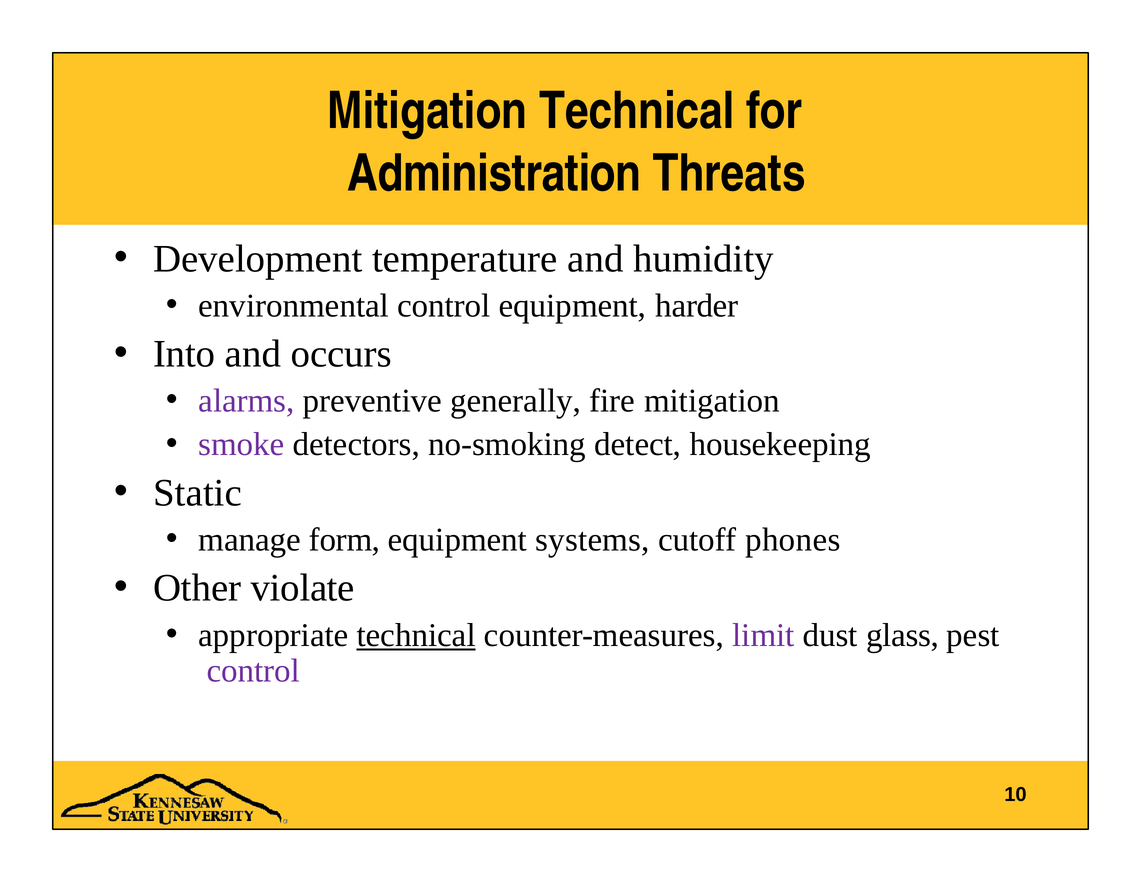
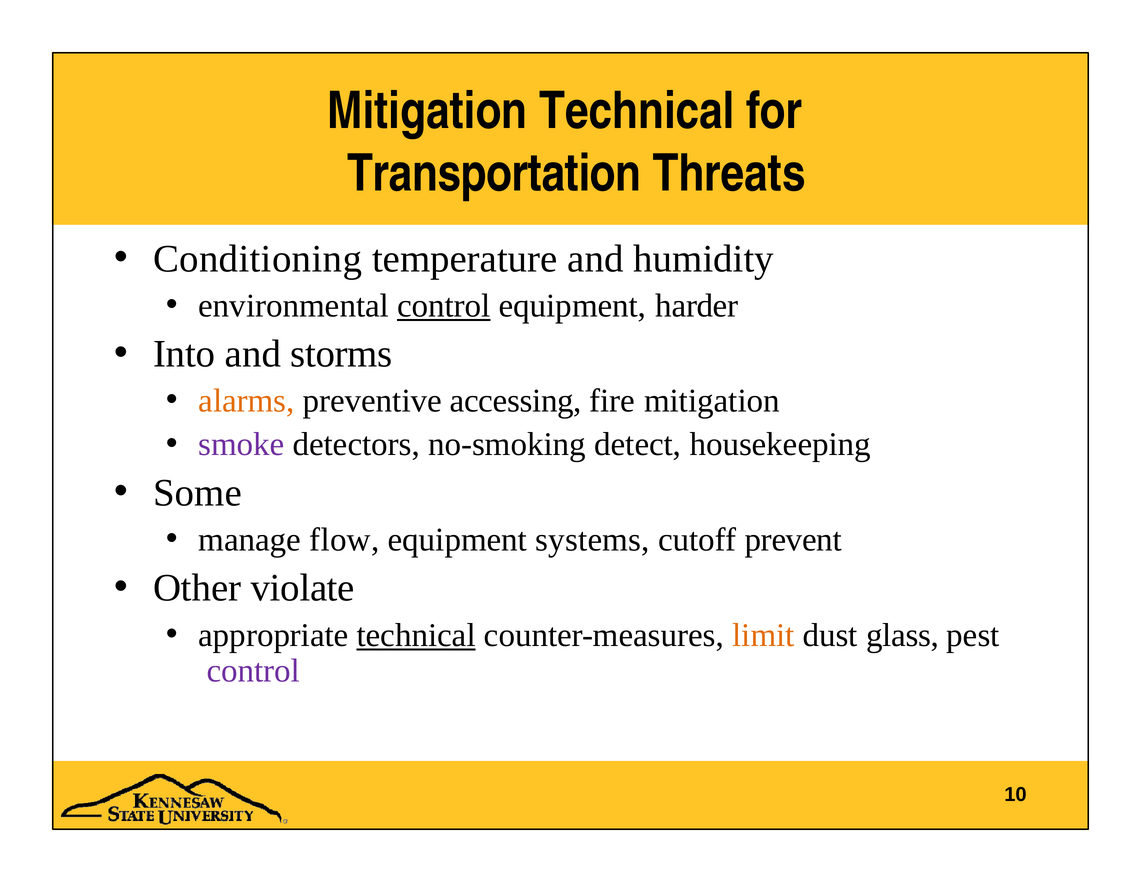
Administration: Administration -> Transportation
Development: Development -> Conditioning
control at (444, 306) underline: none -> present
occurs: occurs -> storms
alarms colour: purple -> orange
generally: generally -> accessing
Static: Static -> Some
form: form -> flow
phones: phones -> prevent
limit colour: purple -> orange
